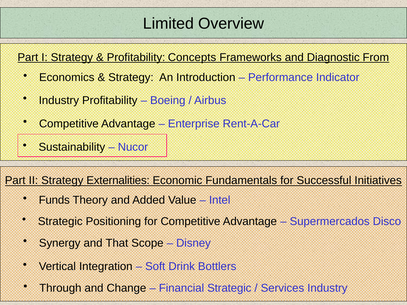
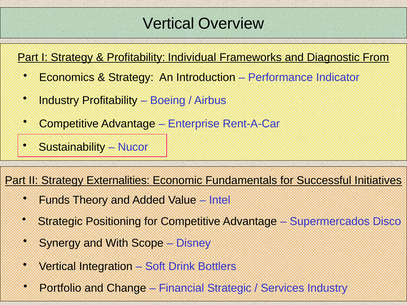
Limited at (168, 24): Limited -> Vertical
Concepts: Concepts -> Individual
That: That -> With
Through: Through -> Portfolio
